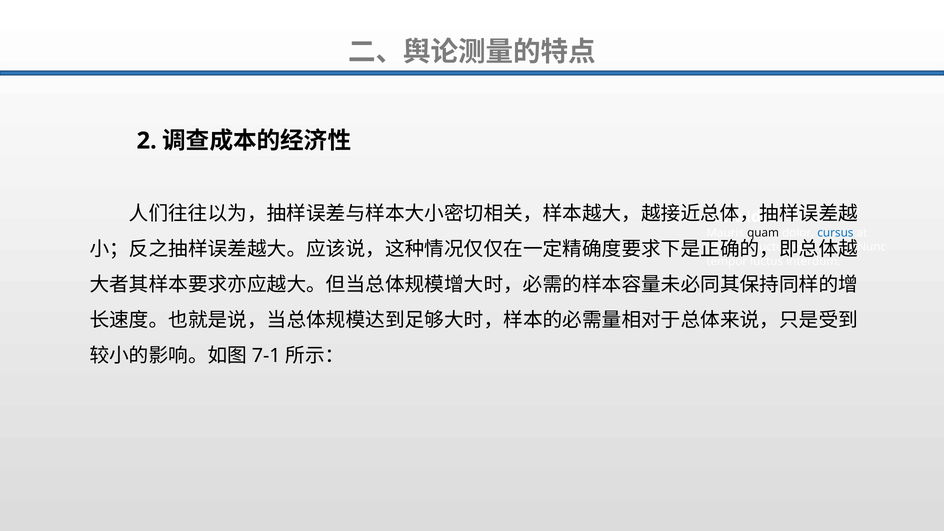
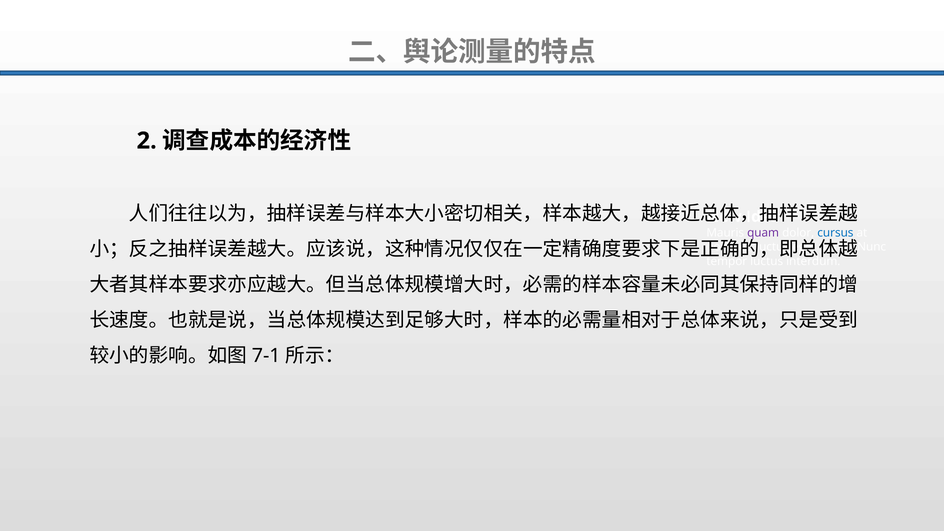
quam colour: black -> purple
